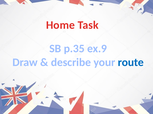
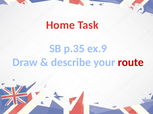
route colour: blue -> red
